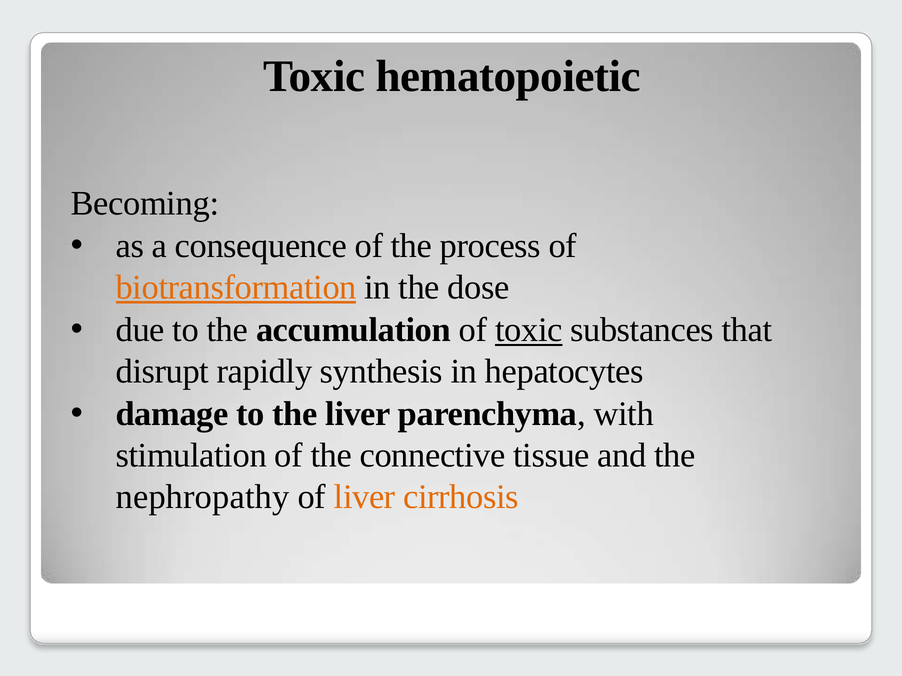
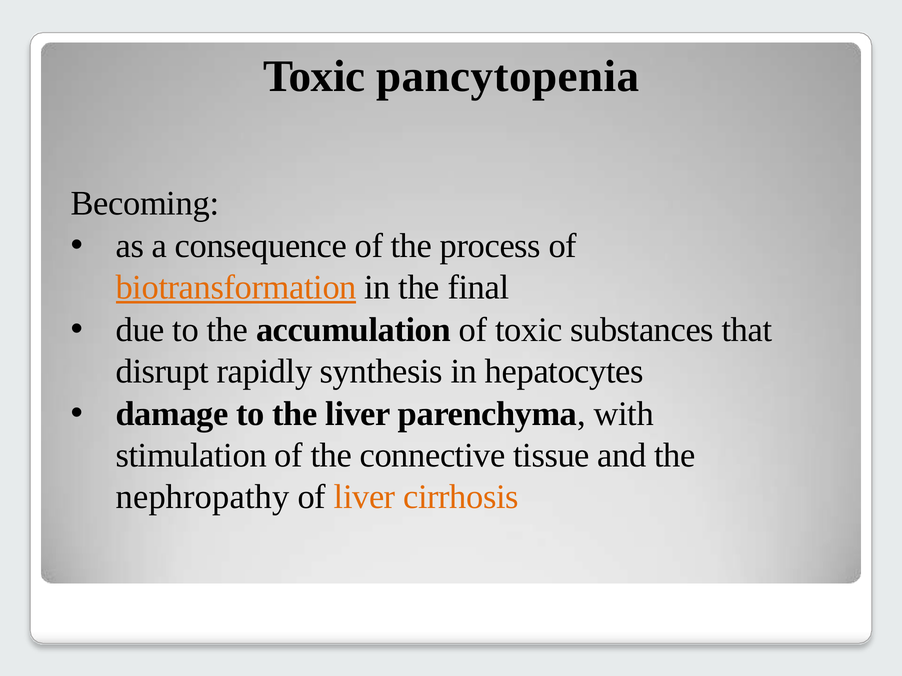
hematopoietic: hematopoietic -> pancytopenia
dose: dose -> final
toxic at (529, 330) underline: present -> none
